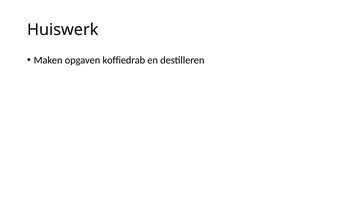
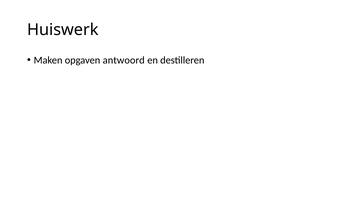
koffiedrab: koffiedrab -> antwoord
